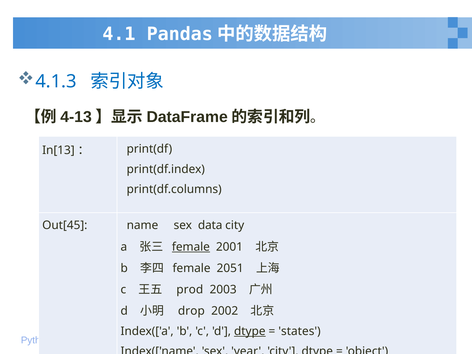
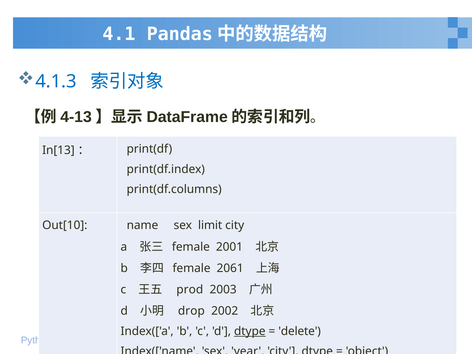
Out[45: Out[45 -> Out[10
data: data -> limit
female at (191, 247) underline: present -> none
2051: 2051 -> 2061
states: states -> delete
